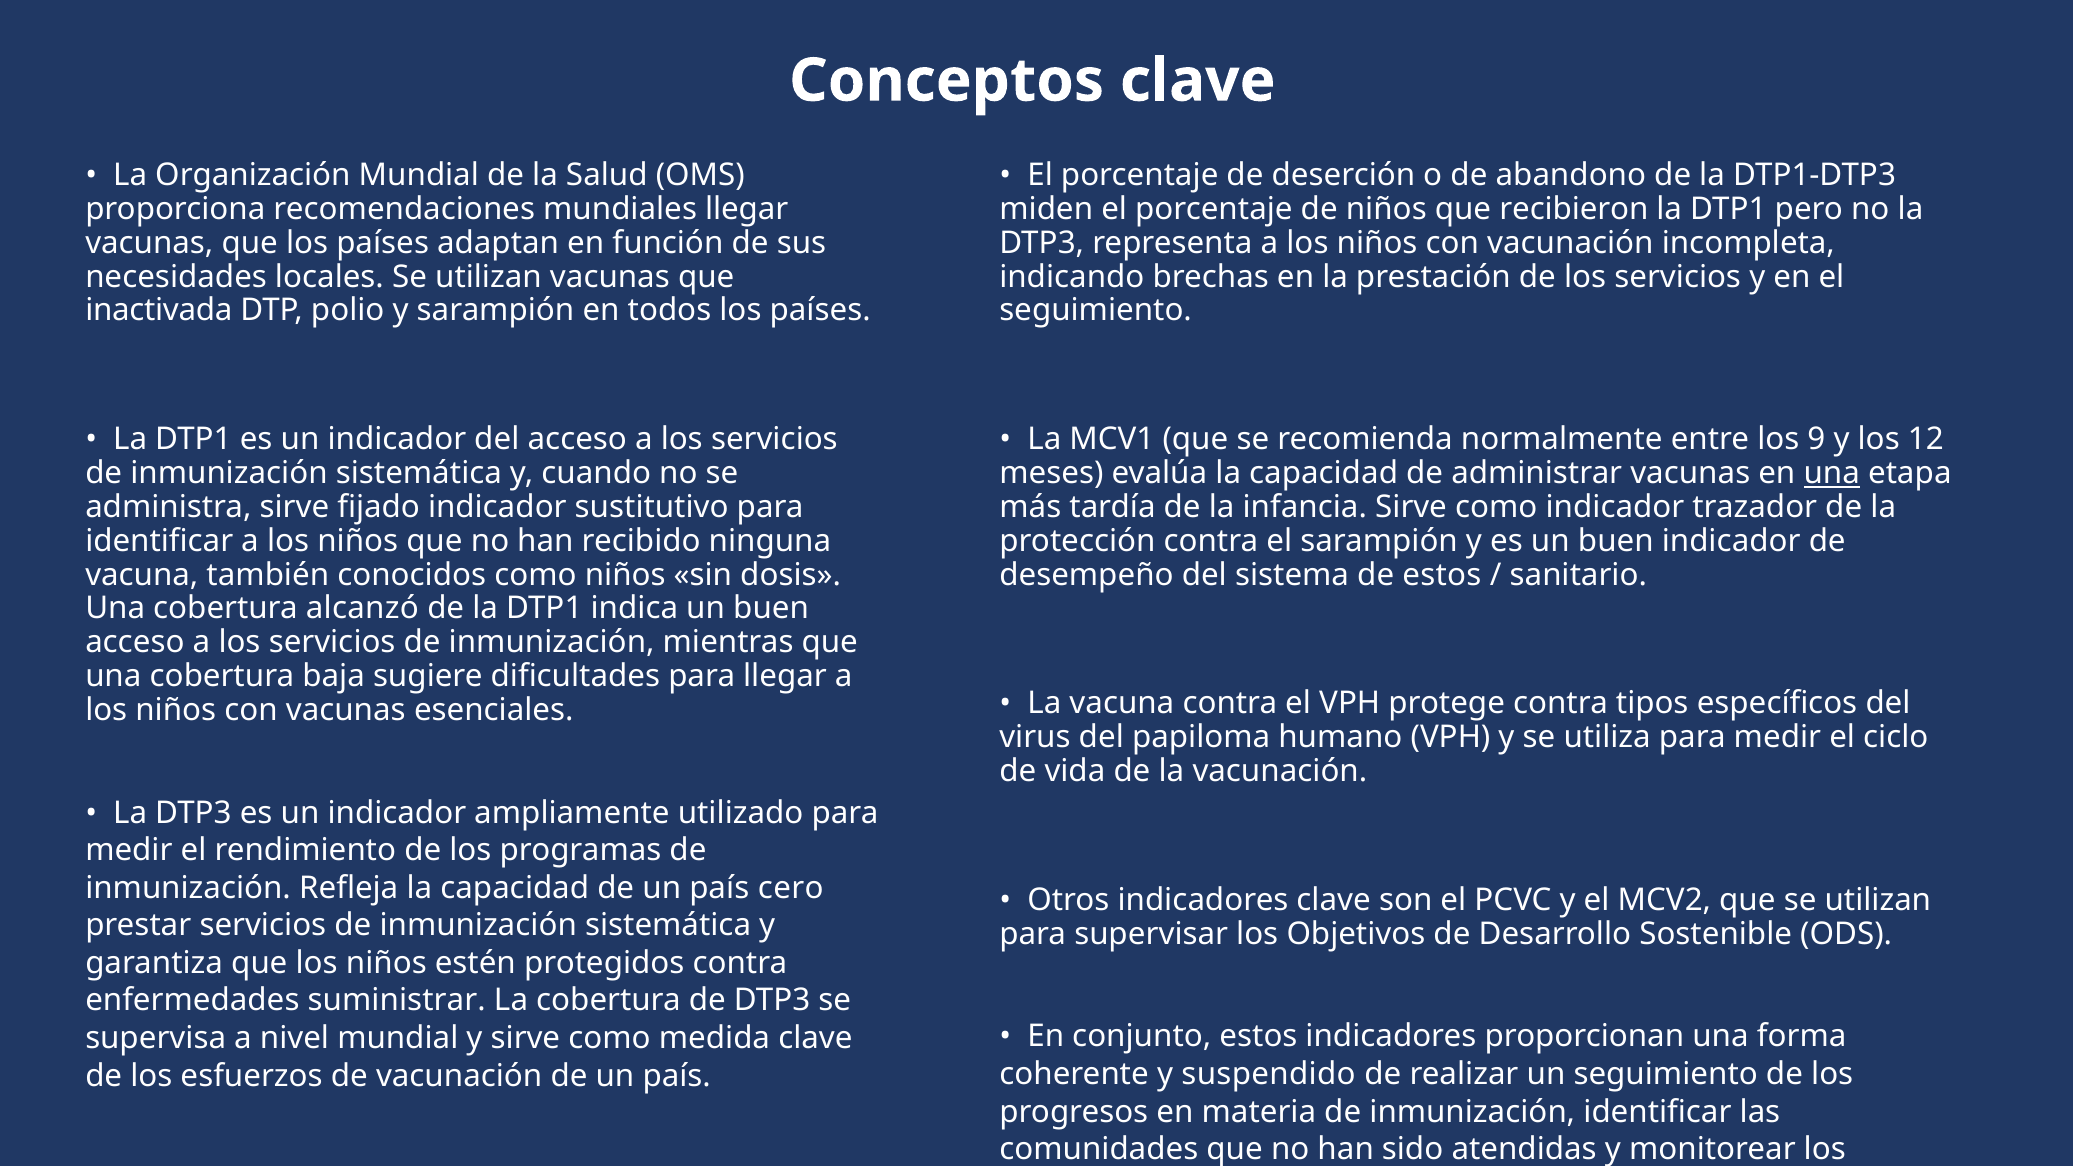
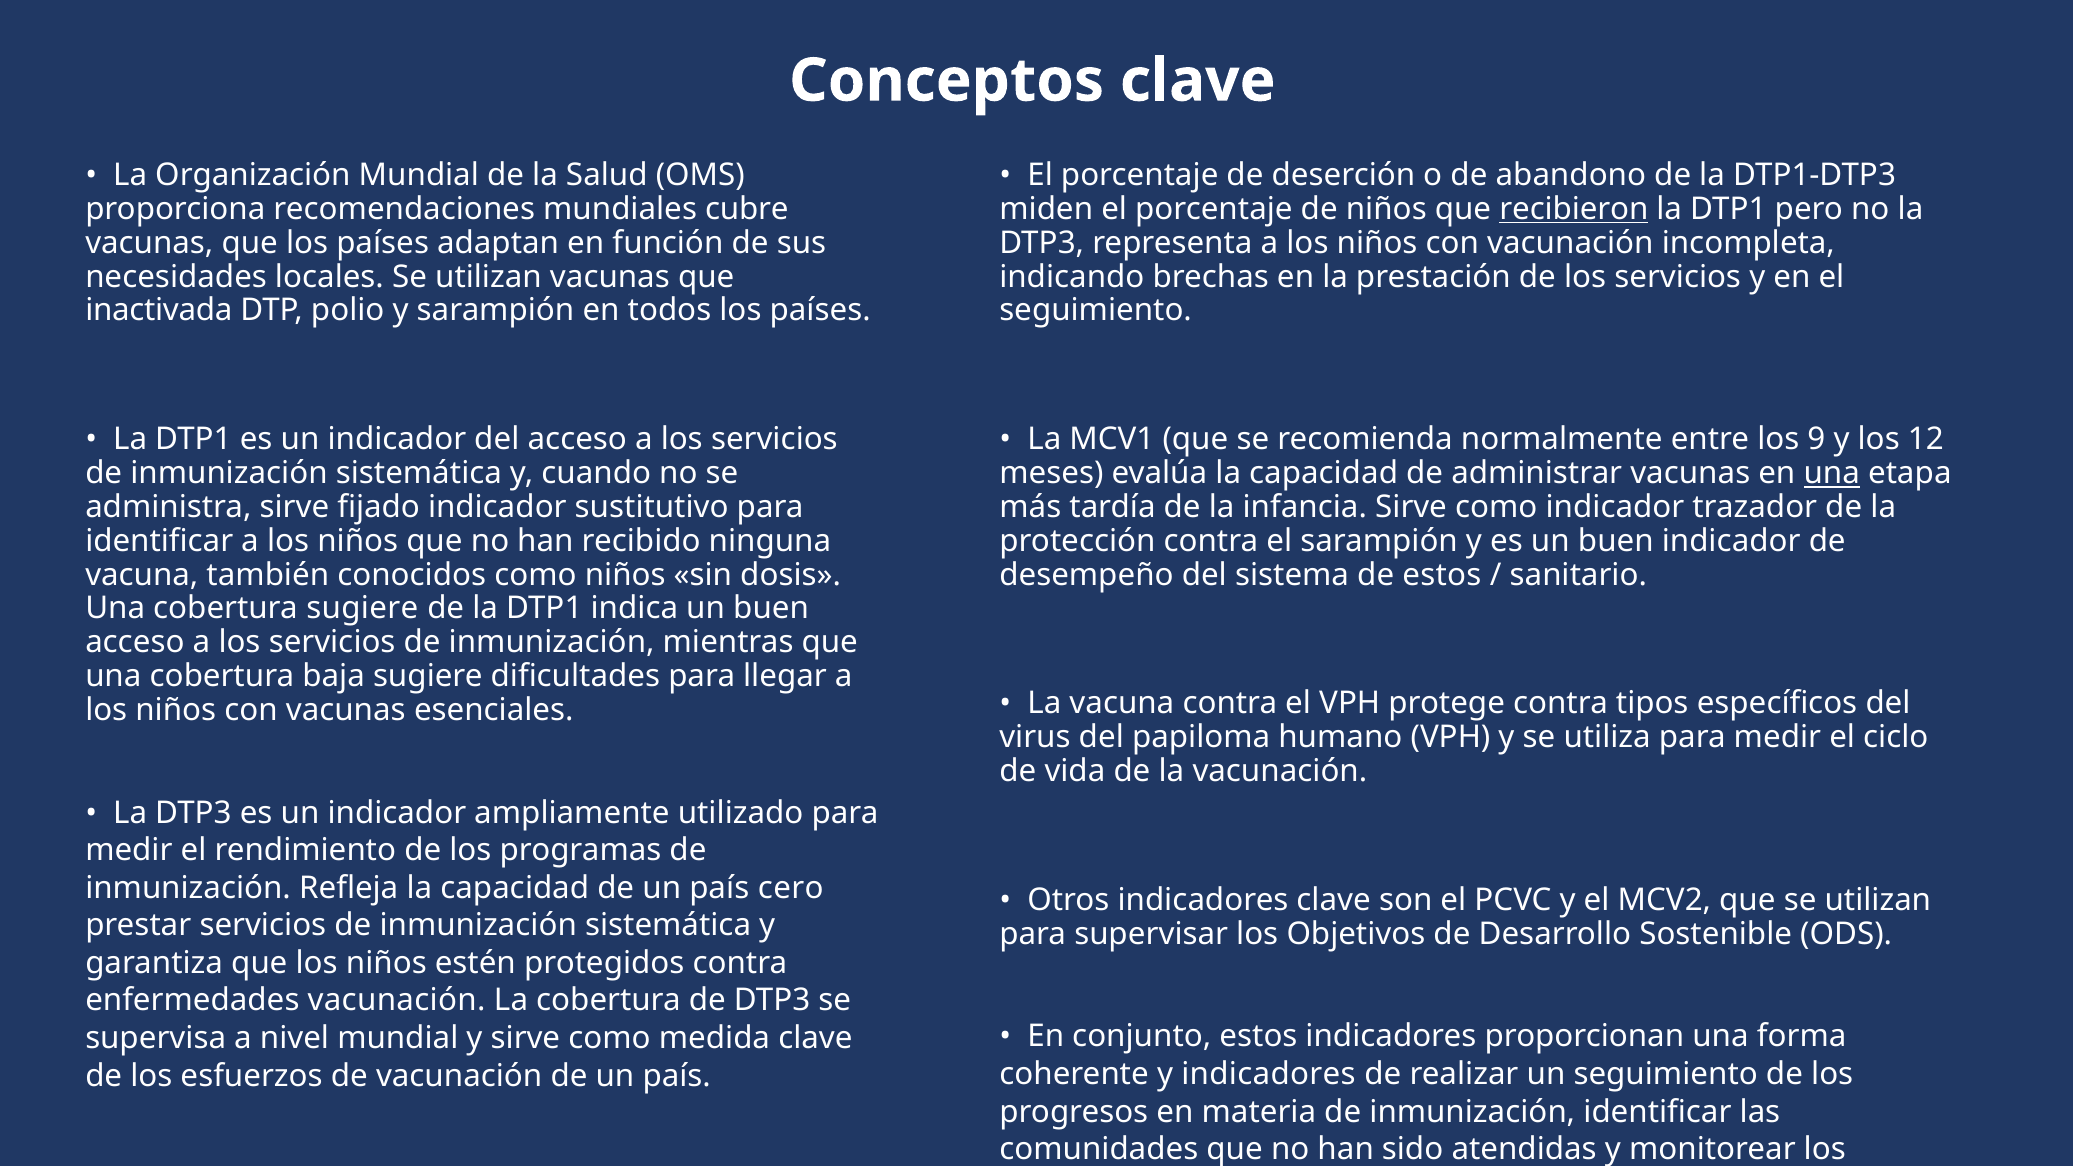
mundiales llegar: llegar -> cubre
recibieron underline: none -> present
cobertura alcanzó: alcanzó -> sugiere
enfermedades suministrar: suministrar -> vacunación
y suspendido: suspendido -> indicadores
